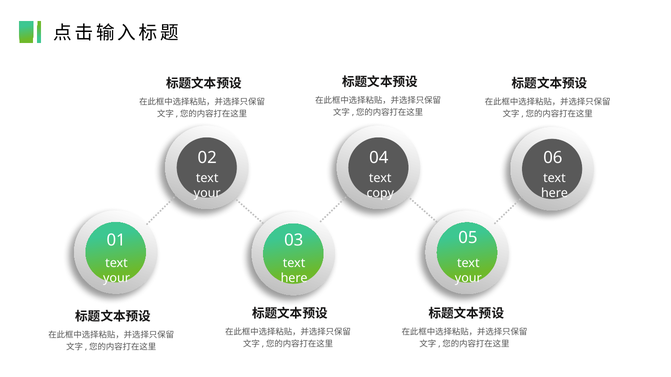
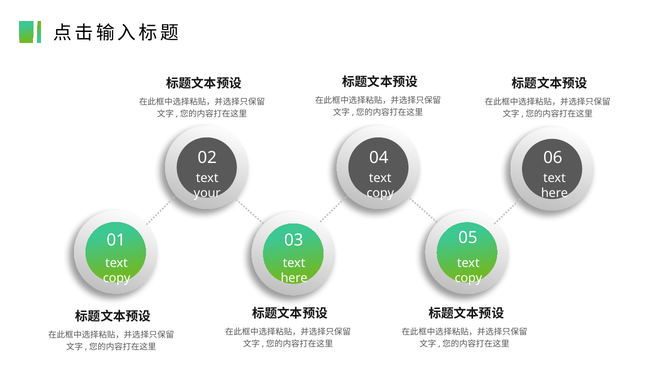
your at (117, 279): your -> copy
your at (468, 279): your -> copy
